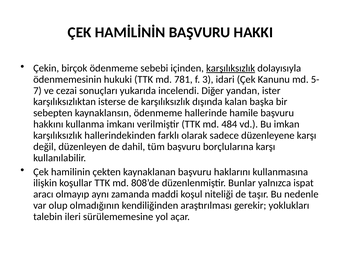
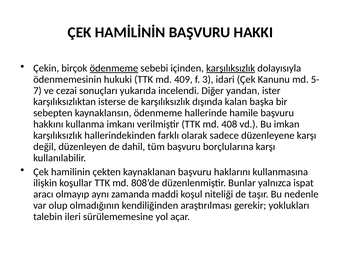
ödenmeme at (114, 68) underline: none -> present
781: 781 -> 409
484: 484 -> 408
